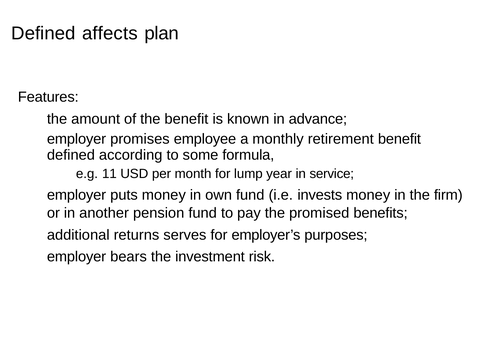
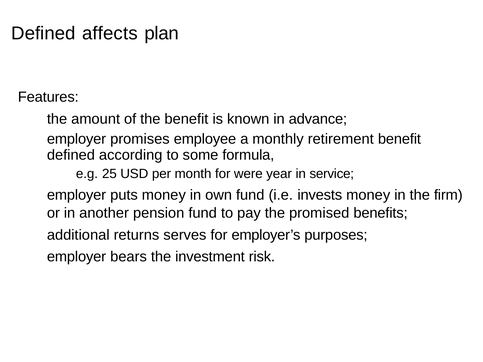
11: 11 -> 25
lump: lump -> were
